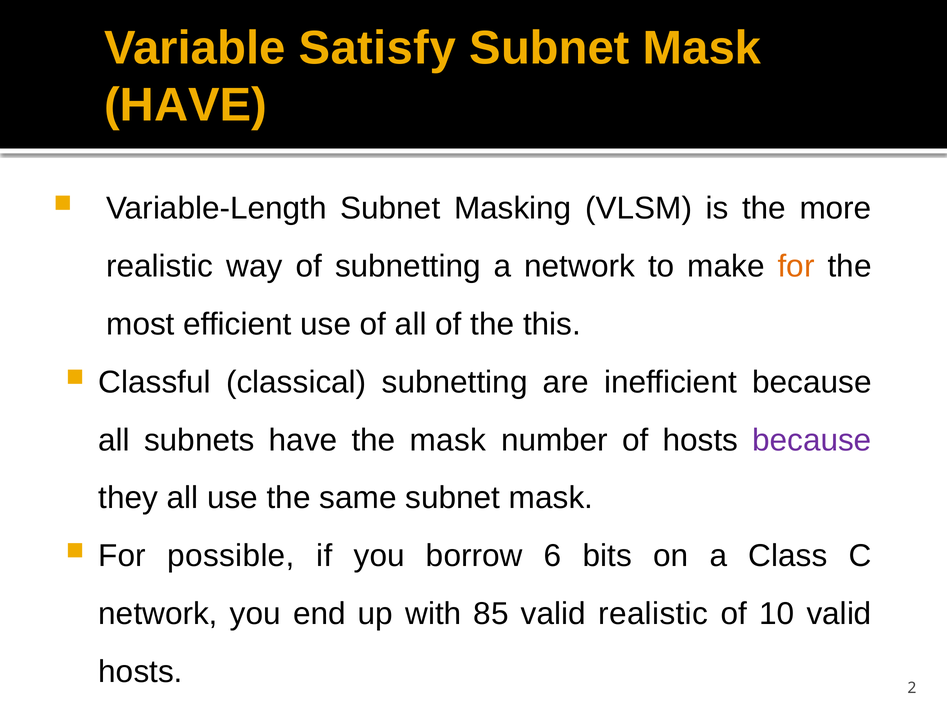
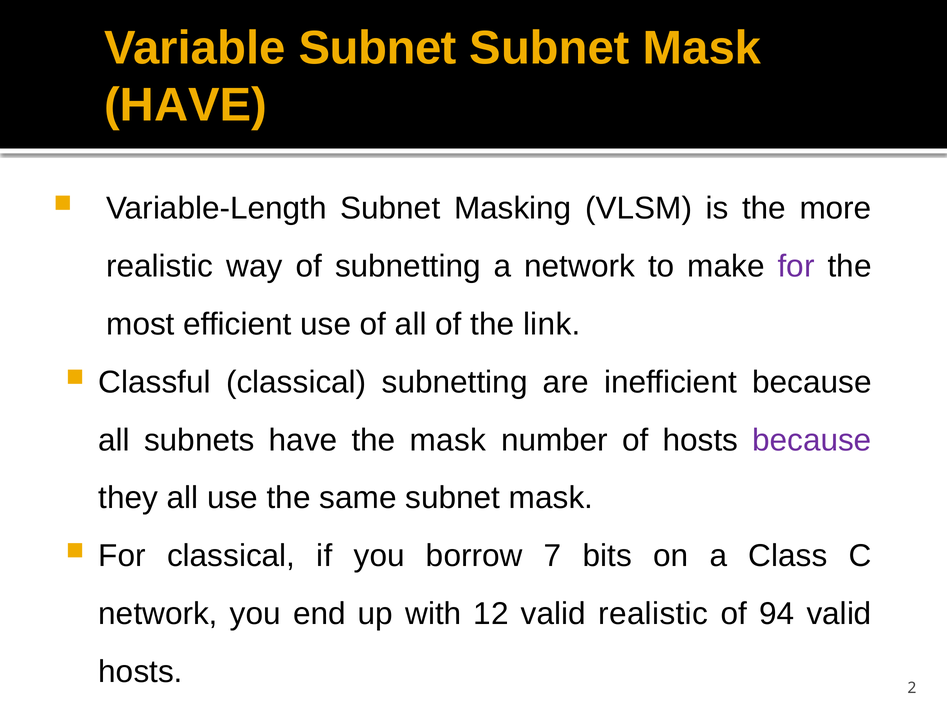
Variable Satisfy: Satisfy -> Subnet
for at (796, 266) colour: orange -> purple
this: this -> link
For possible: possible -> classical
6: 6 -> 7
85: 85 -> 12
10: 10 -> 94
